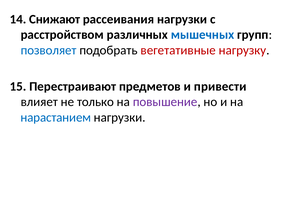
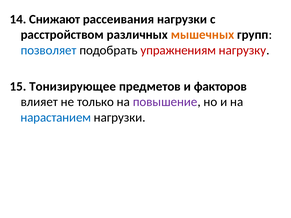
мышечных colour: blue -> orange
вегетативные: вегетативные -> упражнениям
Перестраивают: Перестраивают -> Тонизирующее
привести: привести -> факторов
